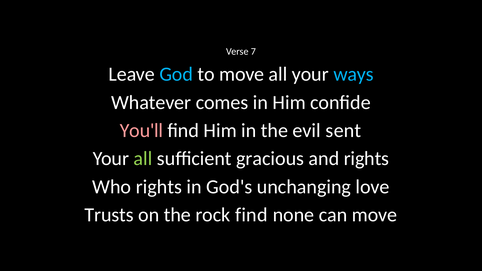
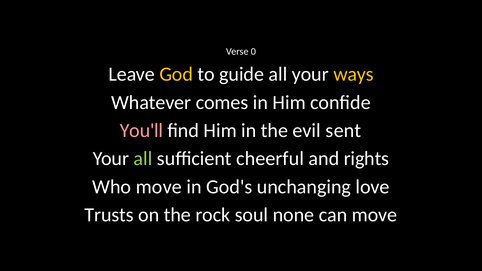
7: 7 -> 0
God colour: light blue -> yellow
to move: move -> guide
ways colour: light blue -> yellow
gracious: gracious -> cheerful
Who rights: rights -> move
rock find: find -> soul
